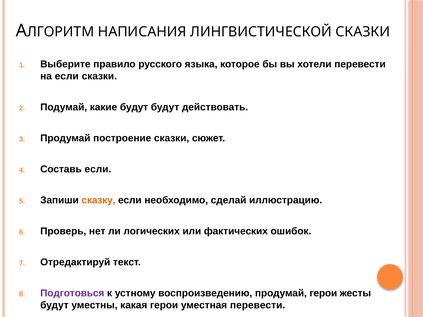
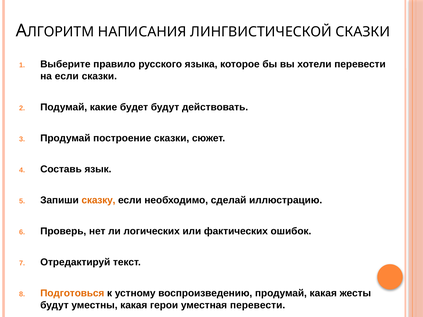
какие будут: будут -> будет
Составь если: если -> язык
Подготовься colour: purple -> orange
продумай герои: герои -> какая
